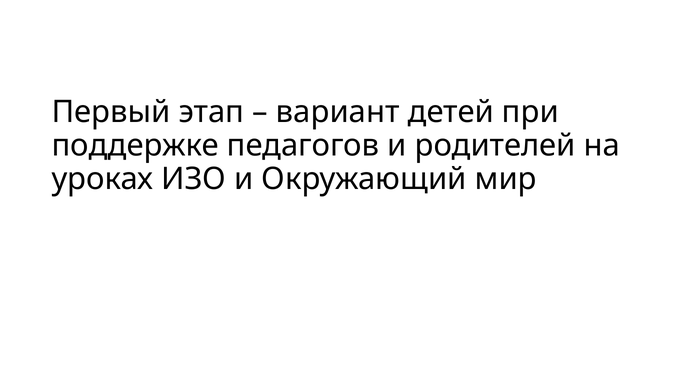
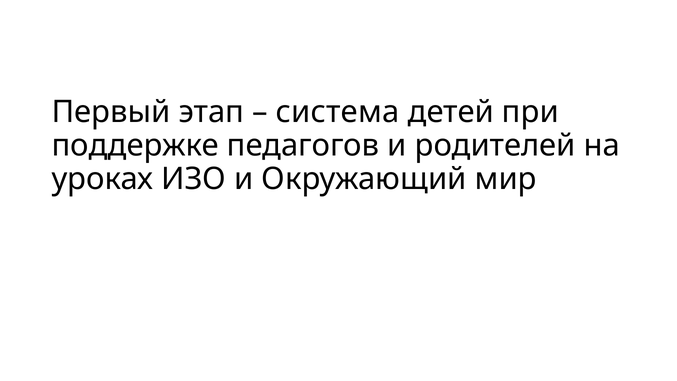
вариант: вариант -> система
